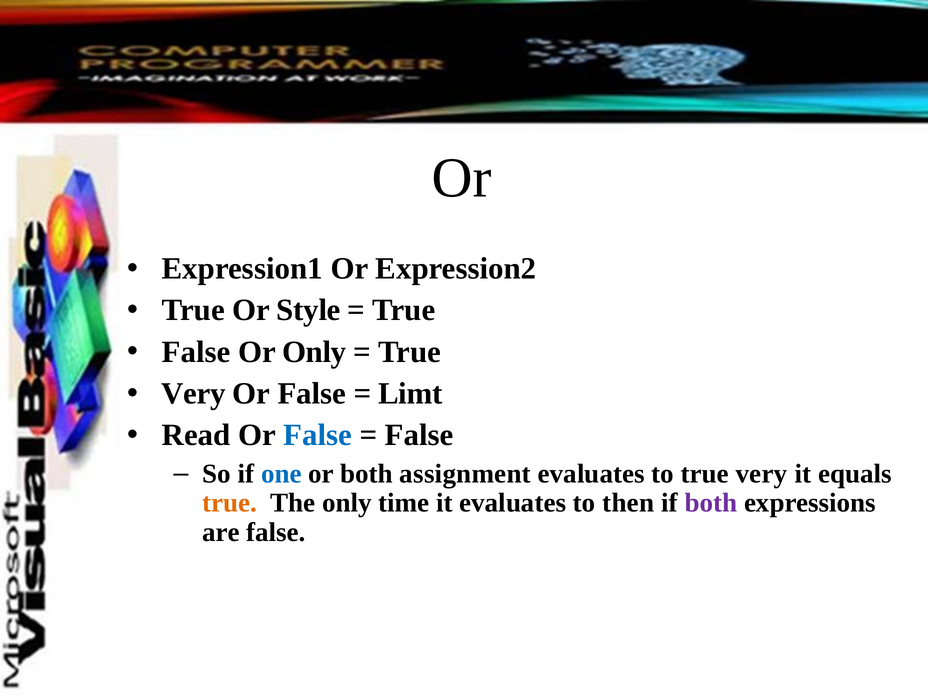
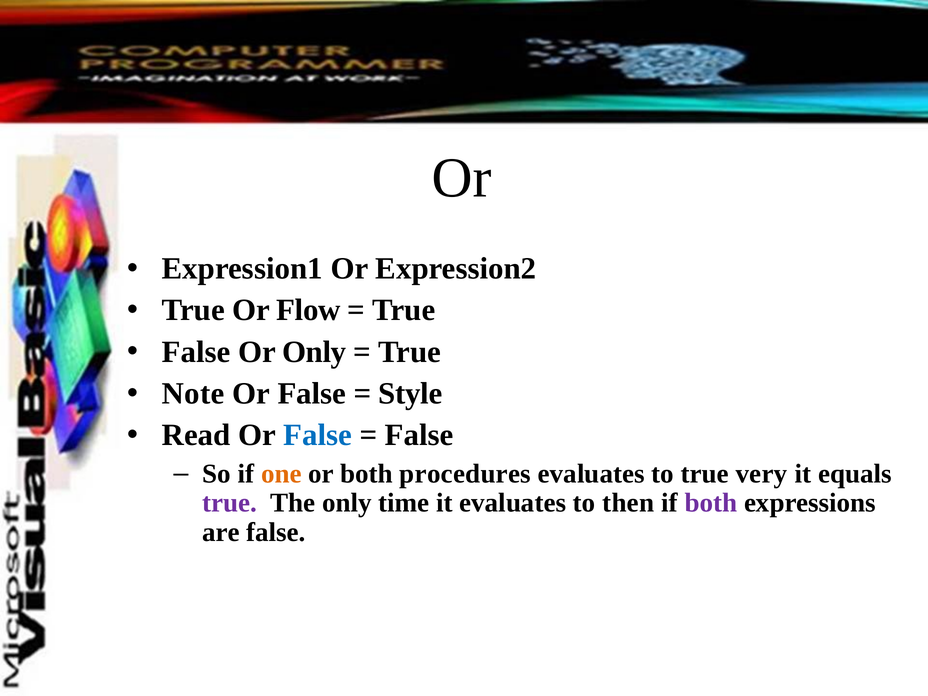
Style: Style -> Flow
Very at (193, 394): Very -> Note
Limt: Limt -> Style
one colour: blue -> orange
assignment: assignment -> procedures
true at (230, 503) colour: orange -> purple
